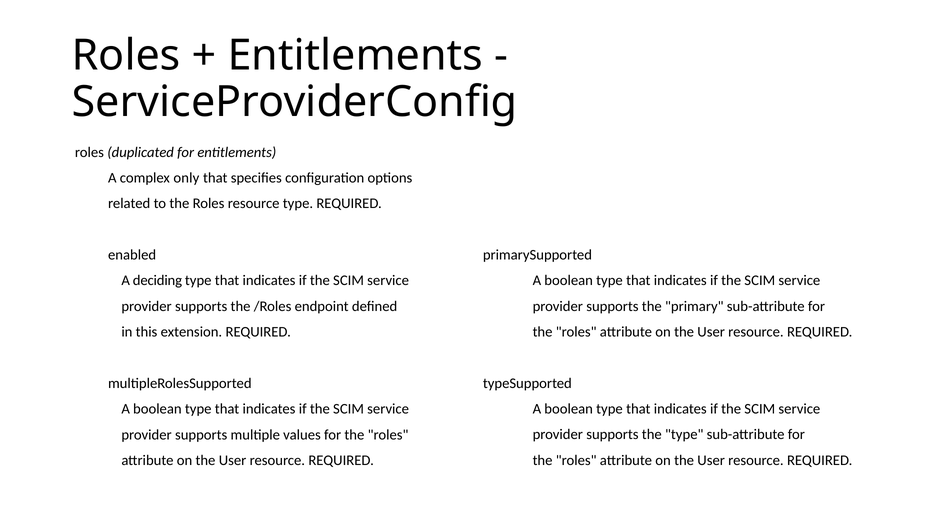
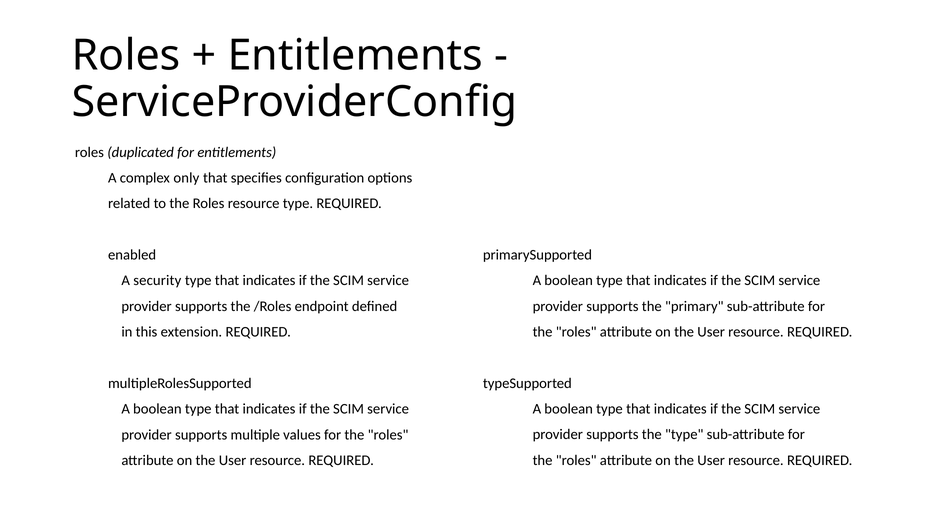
deciding: deciding -> security
